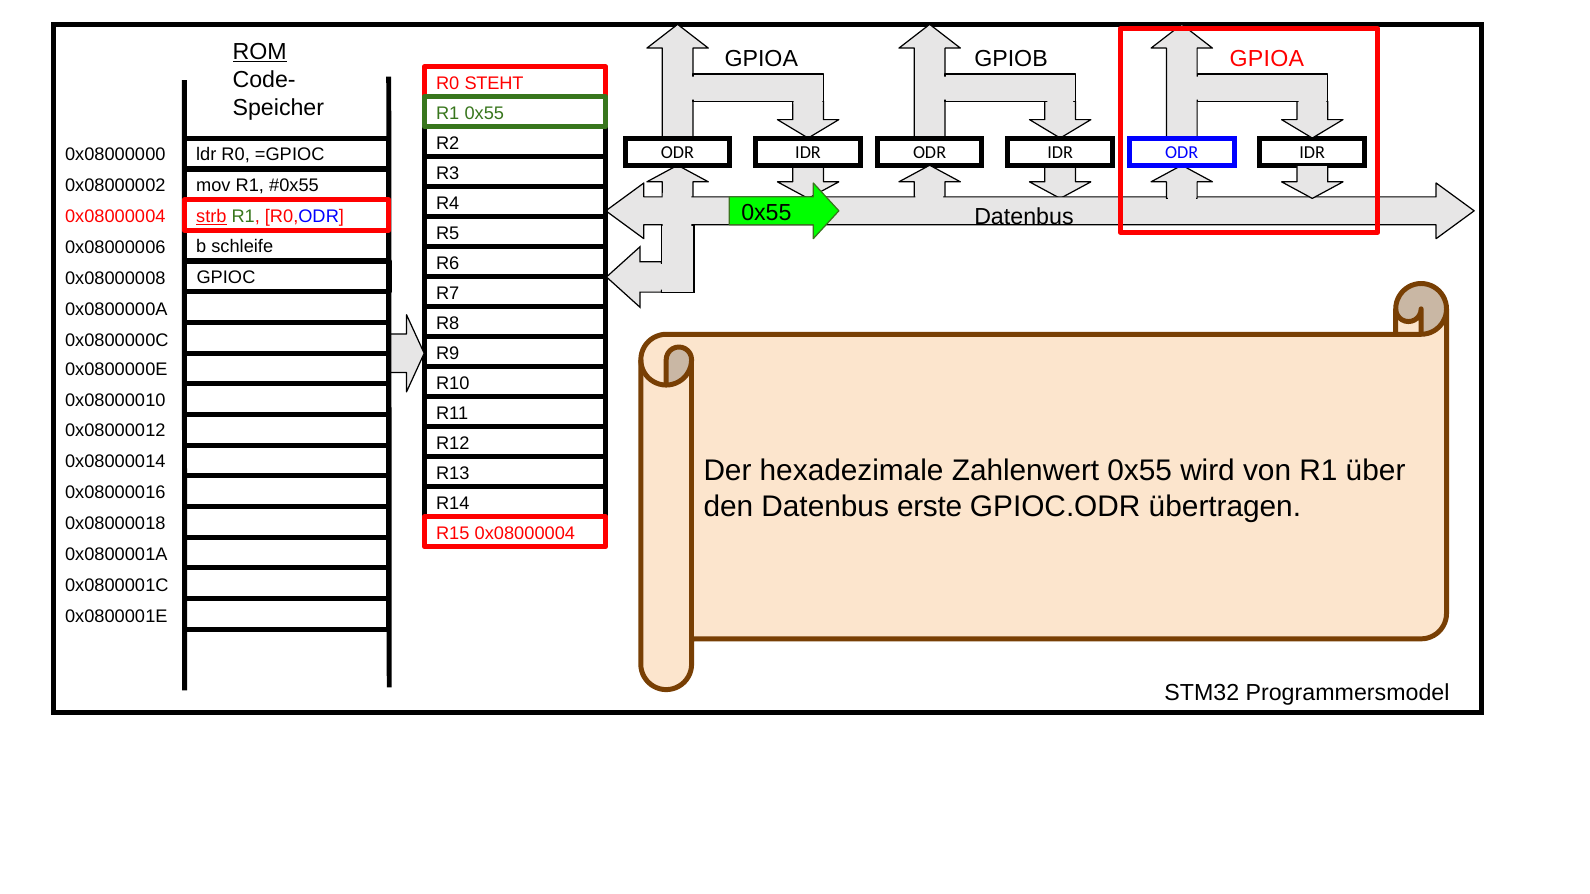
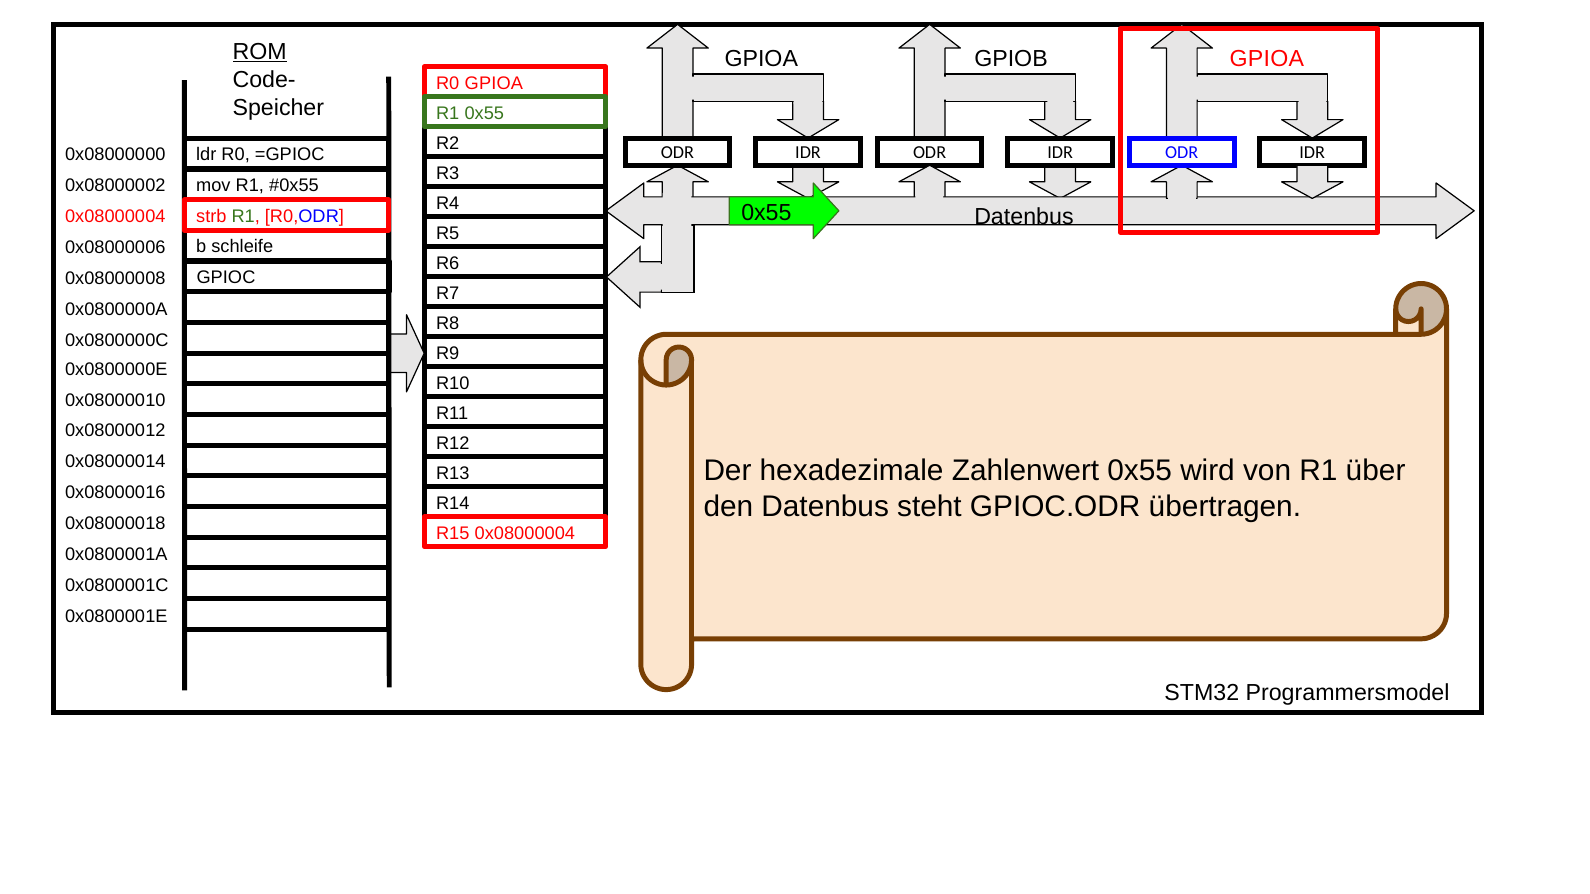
R0 STEHT: STEHT -> GPIOA
strb underline: present -> none
erste: erste -> steht
